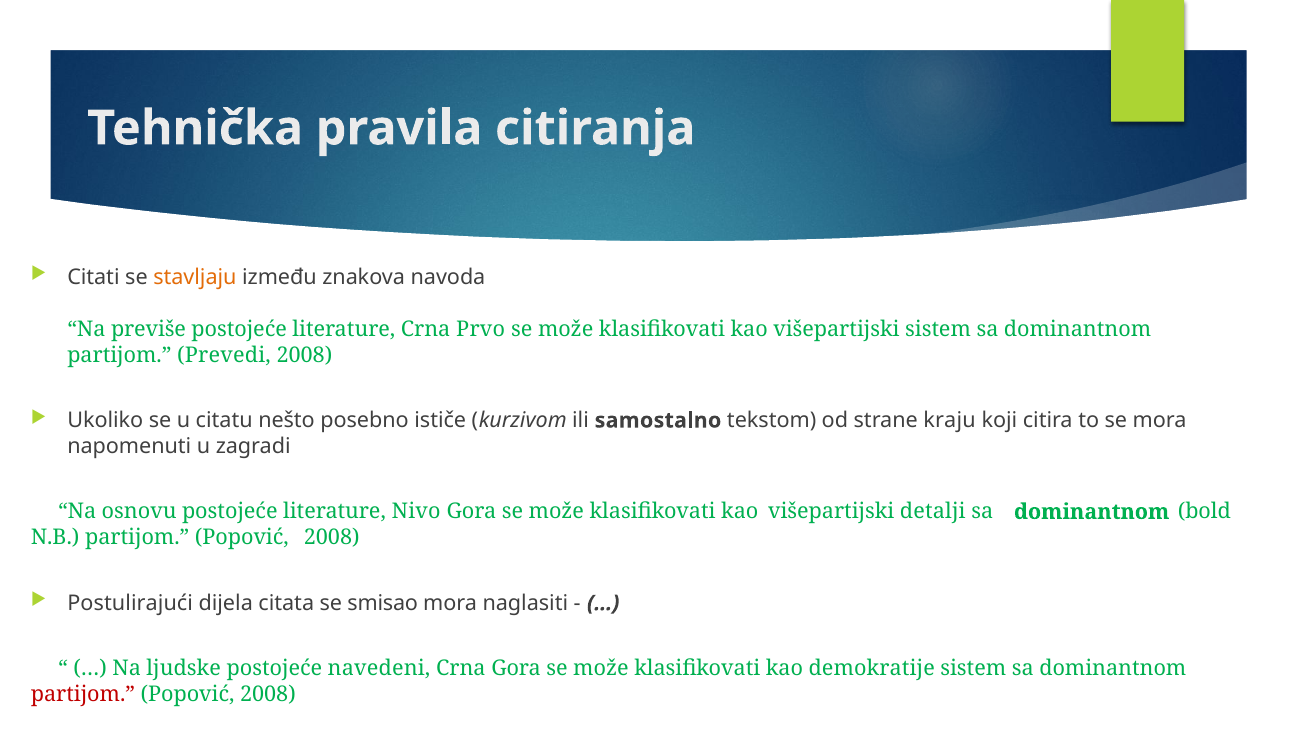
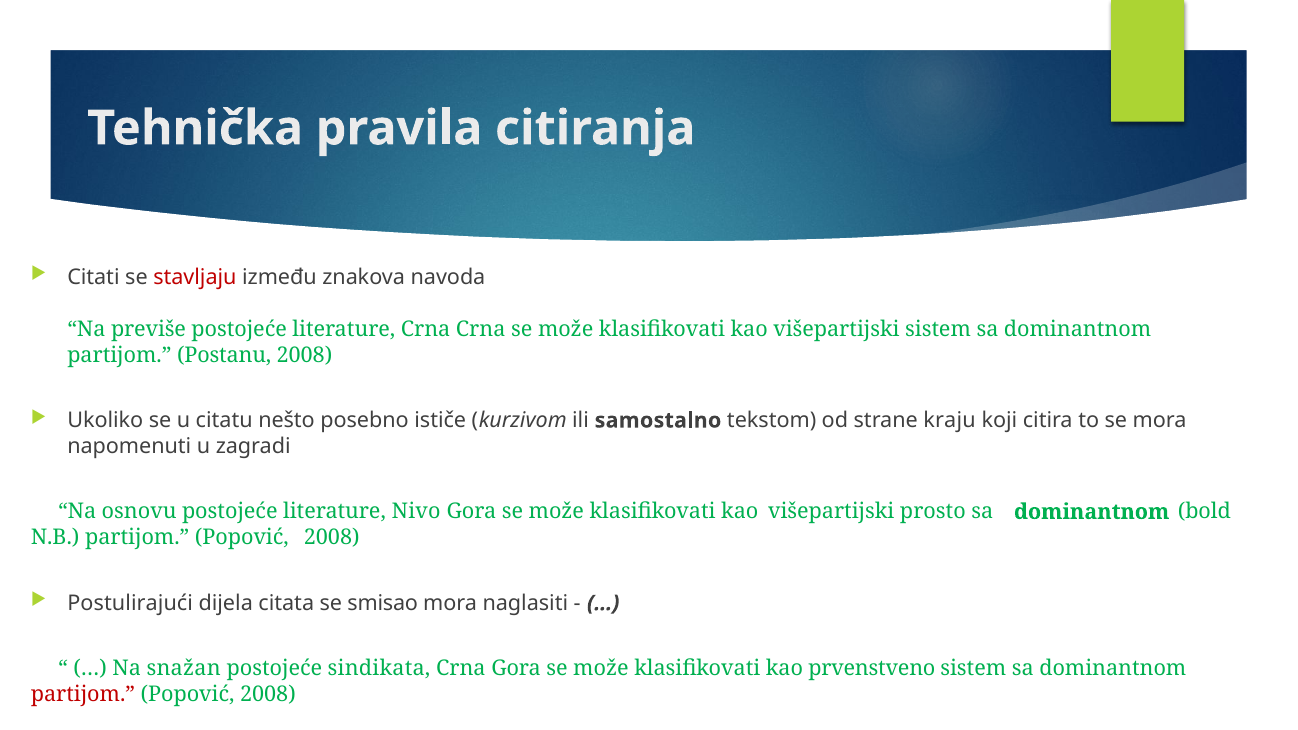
stavljaju colour: orange -> red
Crna Prvo: Prvo -> Crna
Prevedi: Prevedi -> Postanu
detalji: detalji -> prosto
ljudske: ljudske -> snažan
navedeni: navedeni -> sindikata
demokratije: demokratije -> prvenstveno
